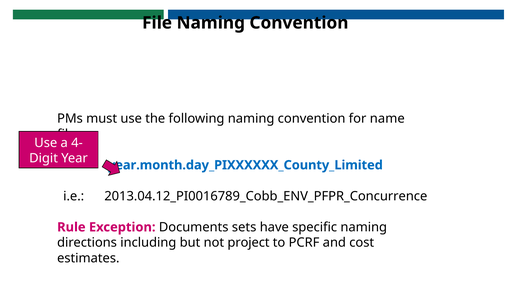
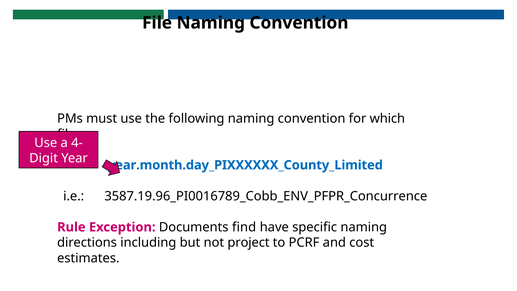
name: name -> which
2013.04.12_PI0016789_Cobb_ENV_PFPR_Concurrence: 2013.04.12_PI0016789_Cobb_ENV_PFPR_Concurrence -> 3587.19.96_PI0016789_Cobb_ENV_PFPR_Concurrence
sets: sets -> find
